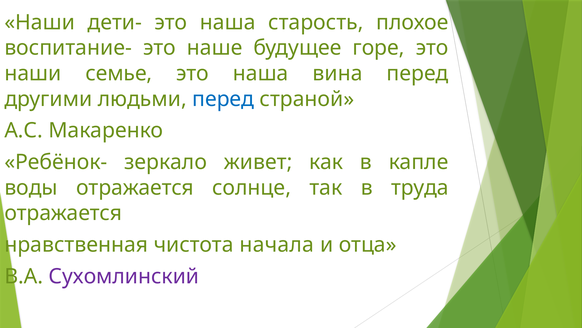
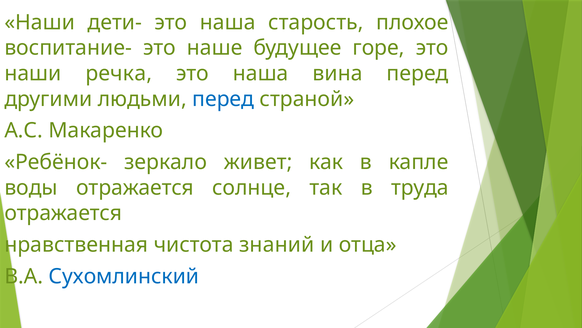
семье: семье -> речка
начала: начала -> знаний
Сухомлинский colour: purple -> blue
